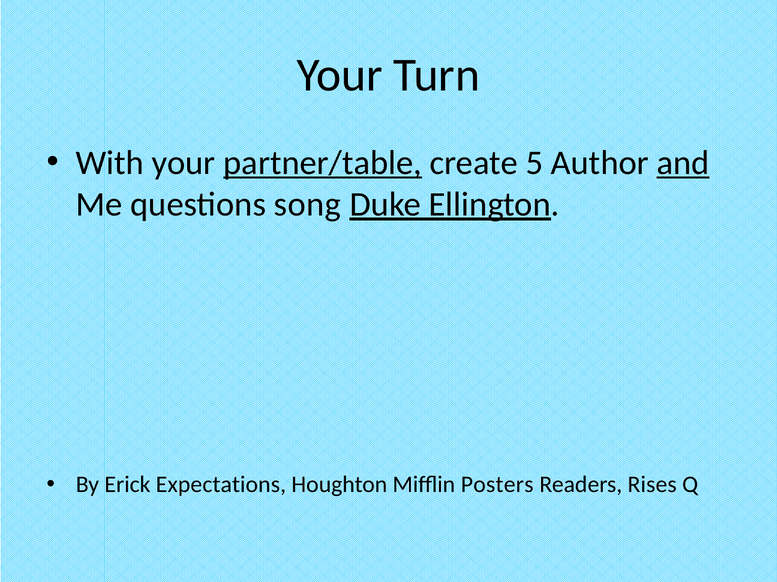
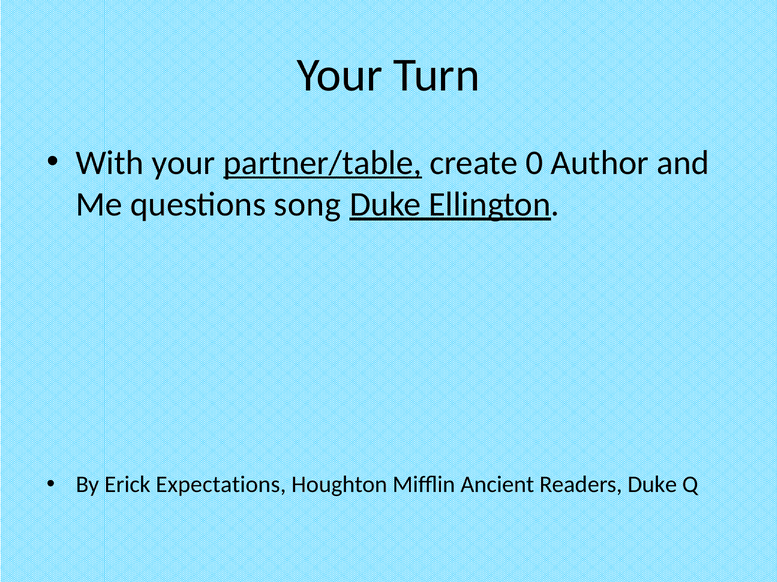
5: 5 -> 0
and underline: present -> none
Posters: Posters -> Ancient
Readers Rises: Rises -> Duke
